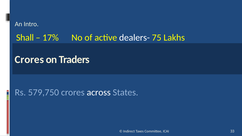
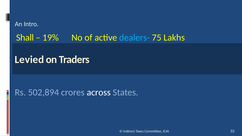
17%: 17% -> 19%
dealers- colour: white -> light blue
Crores at (29, 60): Crores -> Levied
579,750: 579,750 -> 502,894
